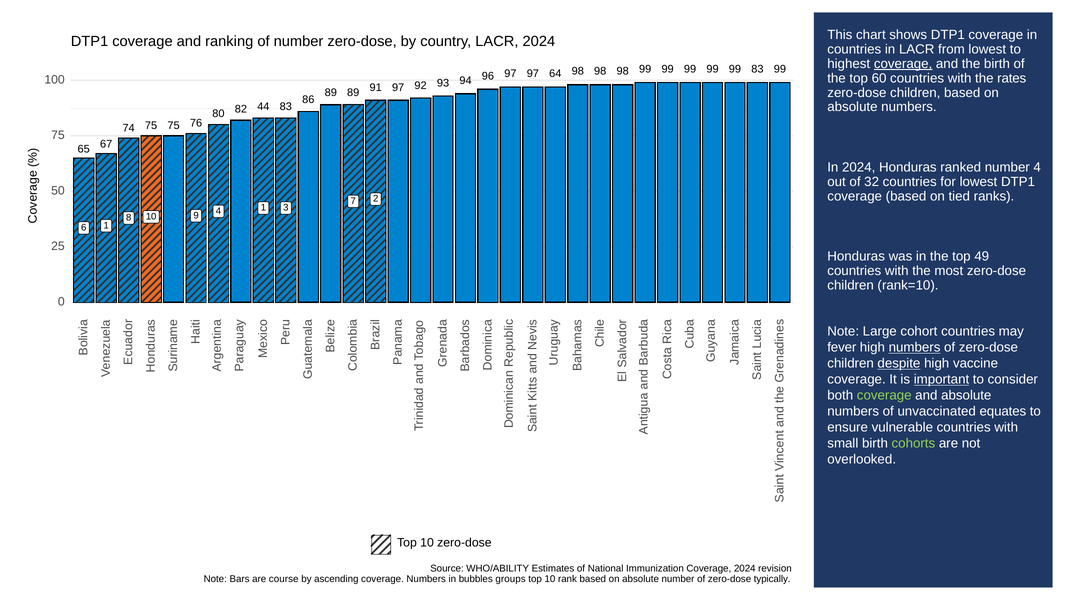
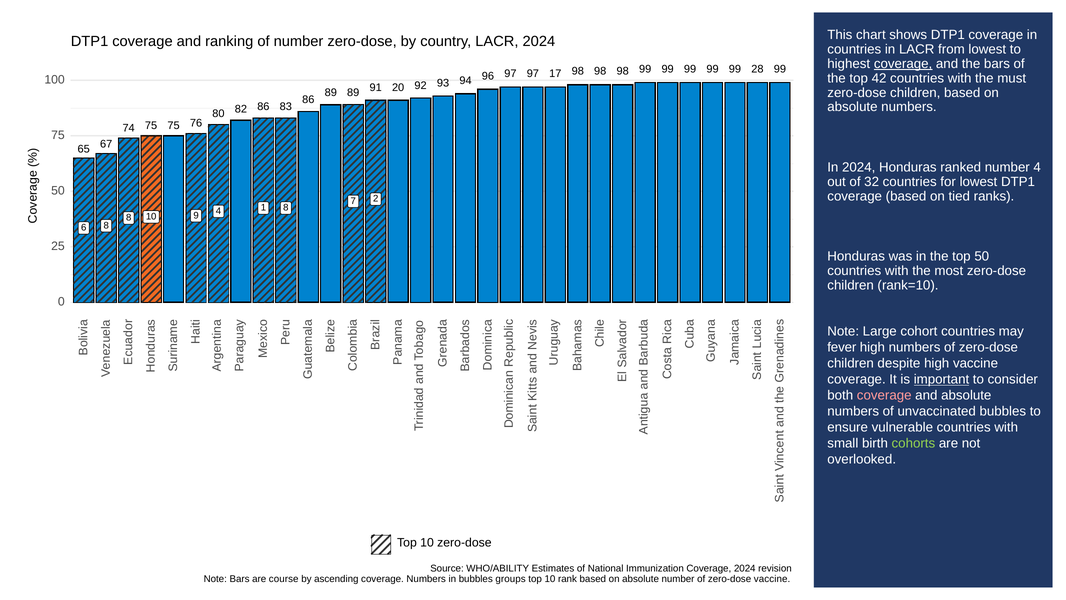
the birth: birth -> bars
99 83: 83 -> 28
60: 60 -> 42
rates: rates -> must
91 97: 97 -> 20
64: 64 -> 17
82 44: 44 -> 86
1 3: 3 -> 8
6 1: 1 -> 8
top 49: 49 -> 50
numbers at (915, 347) underline: present -> none
despite underline: present -> none
coverage at (884, 395) colour: light green -> pink
unvaccinated equates: equates -> bubbles
zero-dose typically: typically -> vaccine
